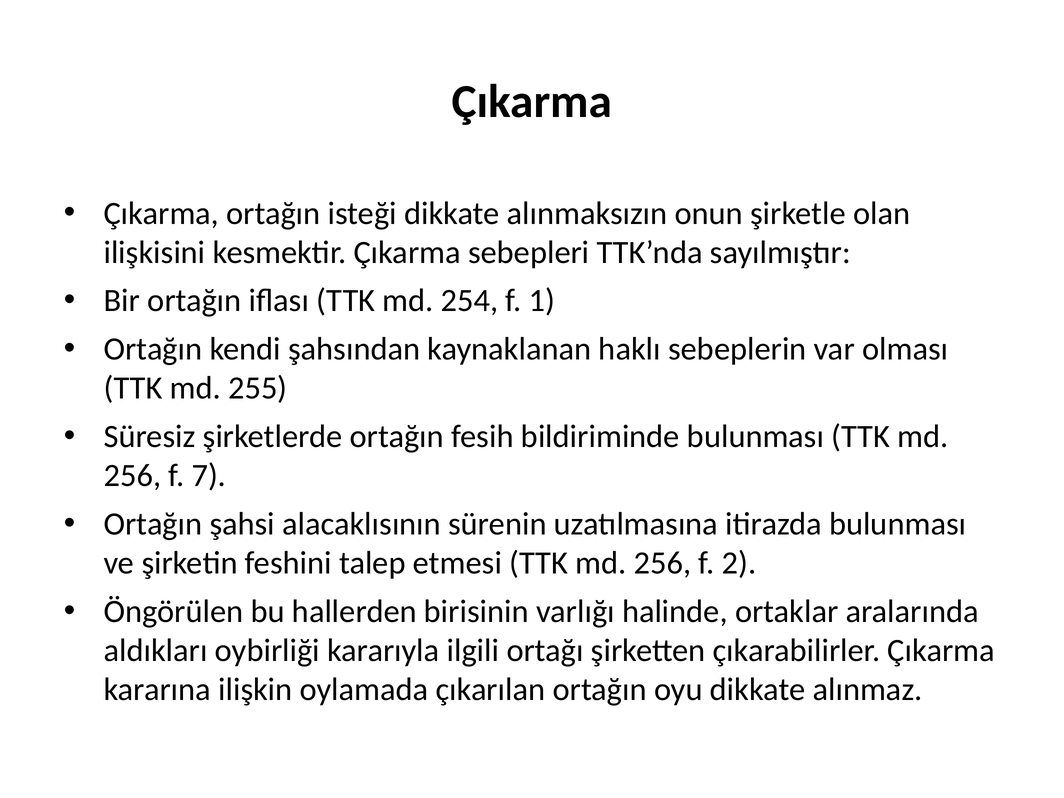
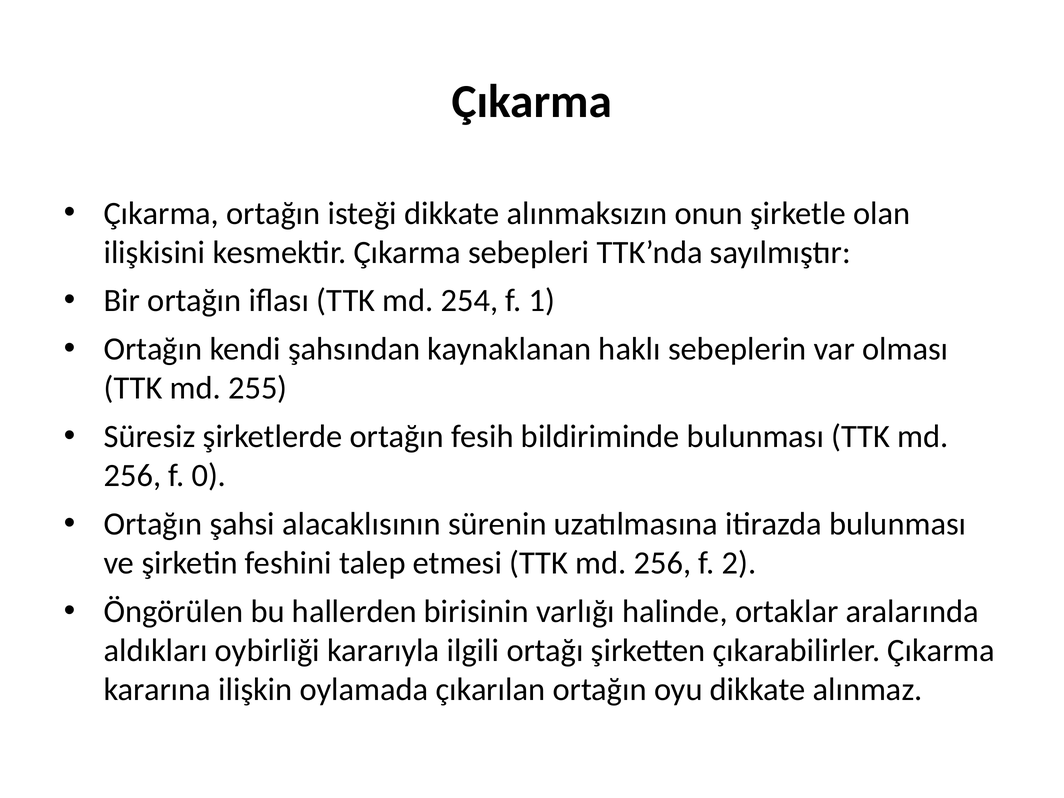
7: 7 -> 0
